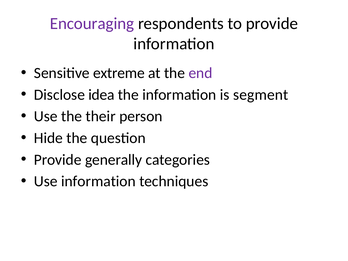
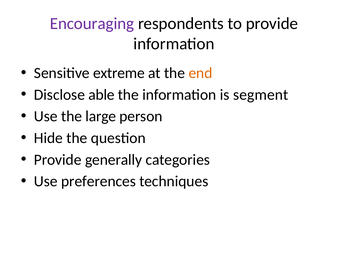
end colour: purple -> orange
idea: idea -> able
their: their -> large
Use information: information -> preferences
